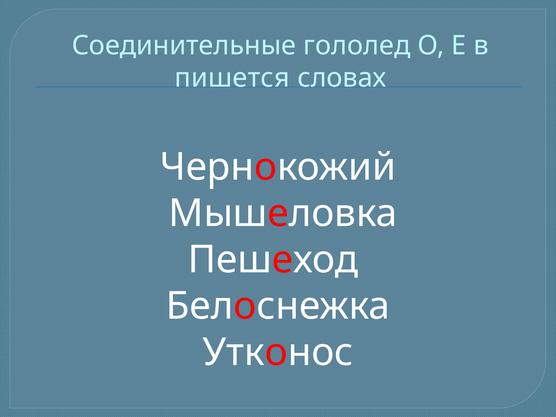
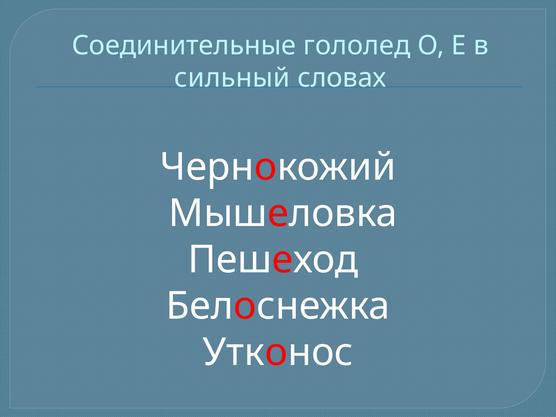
пишется: пишется -> сильный
